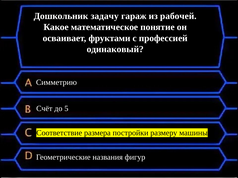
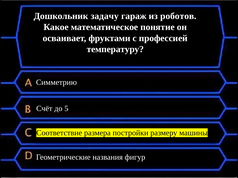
рабочей: рабочей -> роботов
одинаковый: одинаковый -> температуру
